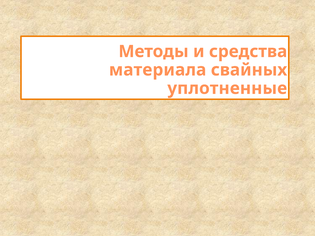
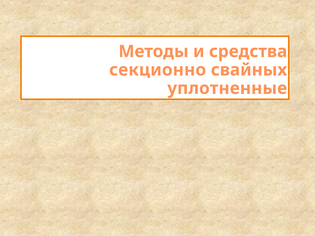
материала: материала -> секционно
